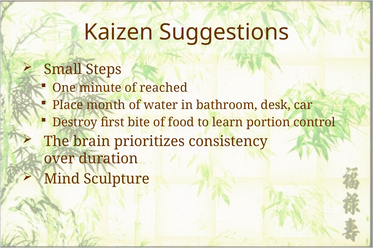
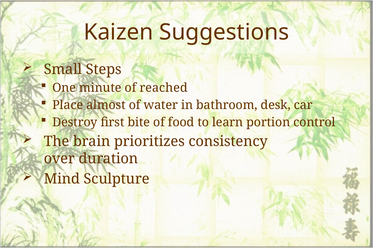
month: month -> almost
